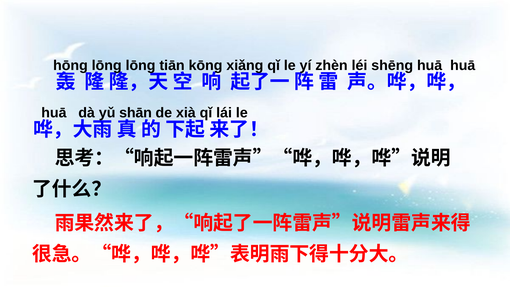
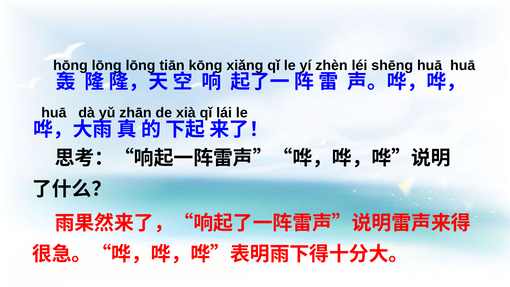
shān: shān -> zhān
